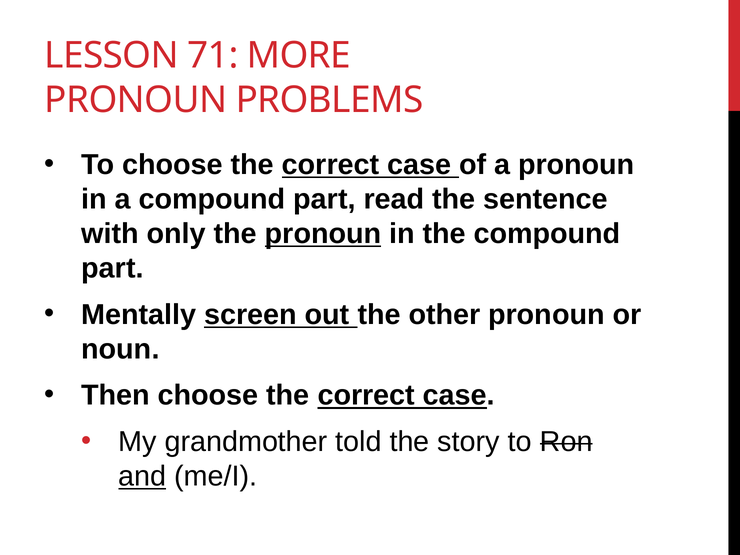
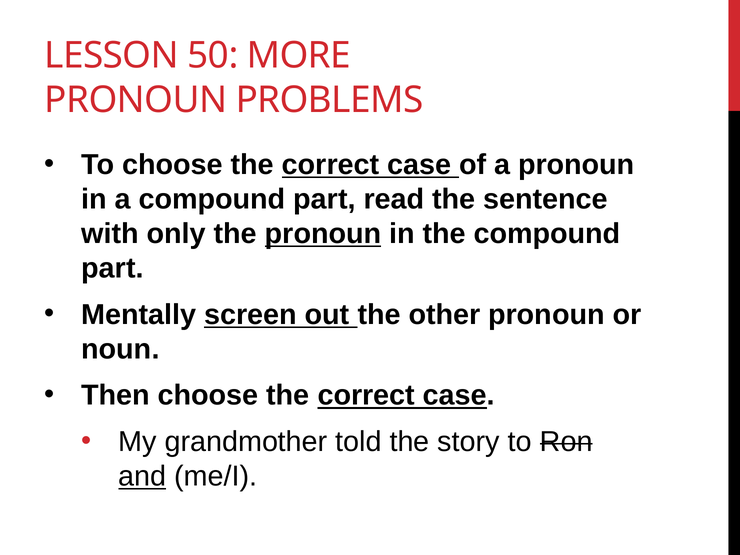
71: 71 -> 50
